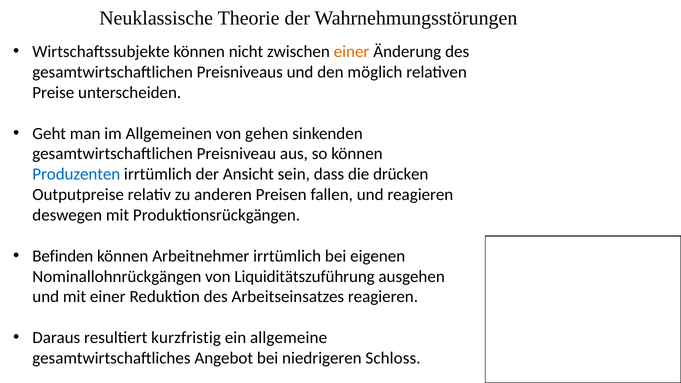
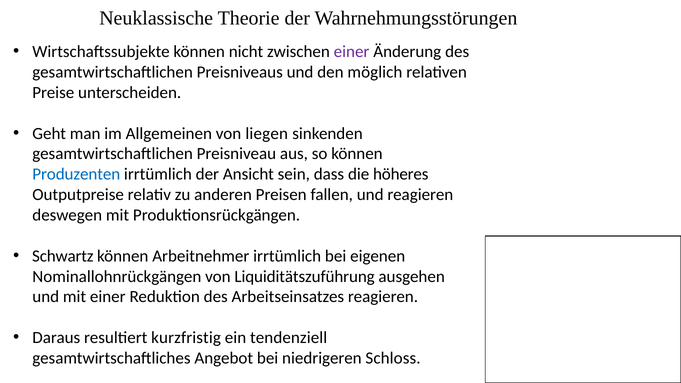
einer at (352, 52) colour: orange -> purple
gehen: gehen -> liegen
drücken: drücken -> höheres
Befinden: Befinden -> Schwartz
allgemeine: allgemeine -> tendenziell
